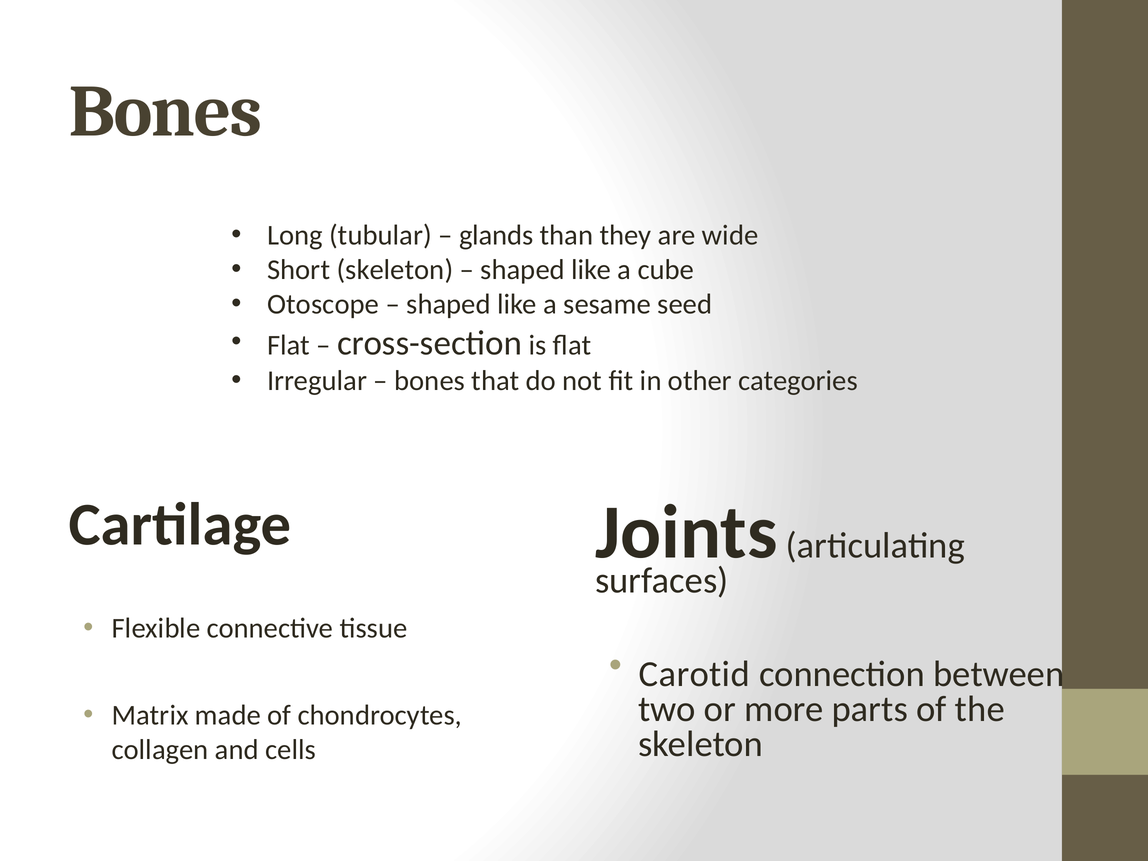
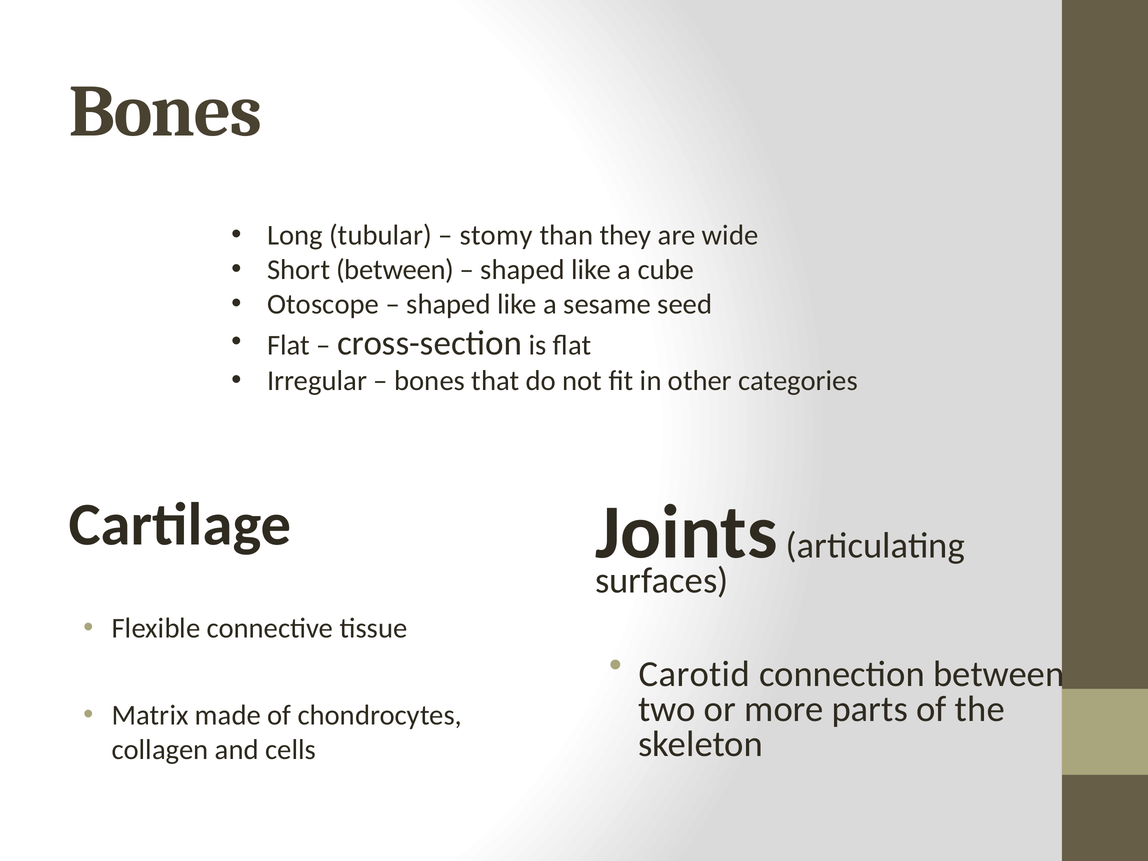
glands: glands -> stomy
Short skeleton: skeleton -> between
